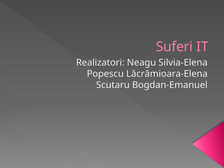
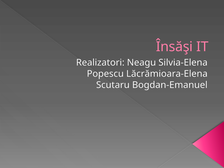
Suferi: Suferi -> Însăşi
